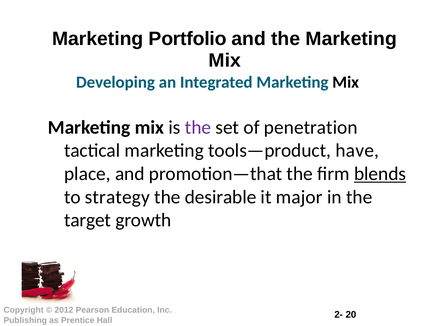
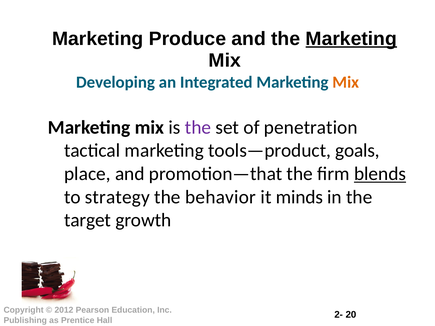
Portfolio: Portfolio -> Produce
Marketing at (351, 39) underline: none -> present
Mix at (346, 82) colour: black -> orange
have: have -> goals
desirable: desirable -> behavior
major: major -> minds
